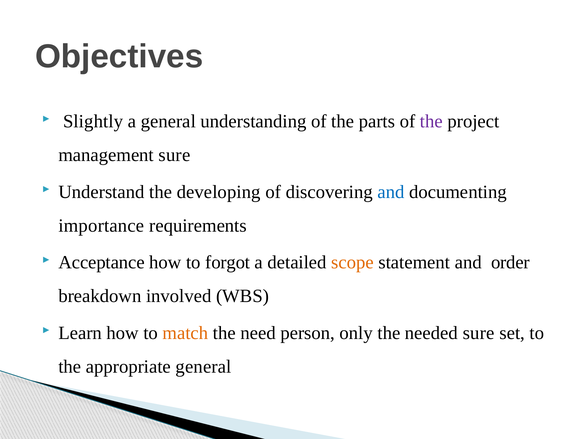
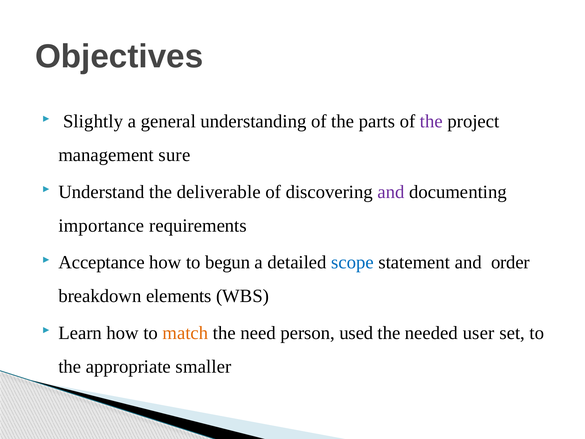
developing: developing -> deliverable
and at (391, 192) colour: blue -> purple
forgot: forgot -> begun
scope colour: orange -> blue
involved: involved -> elements
only: only -> used
needed sure: sure -> user
appropriate general: general -> smaller
